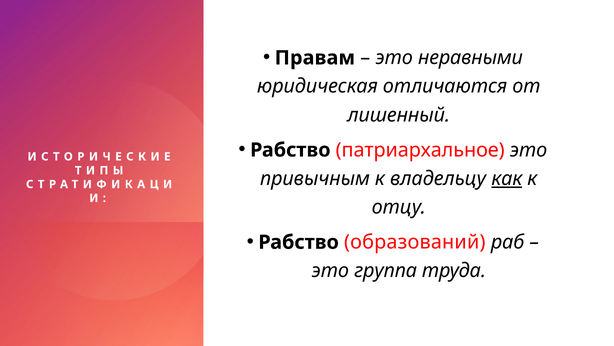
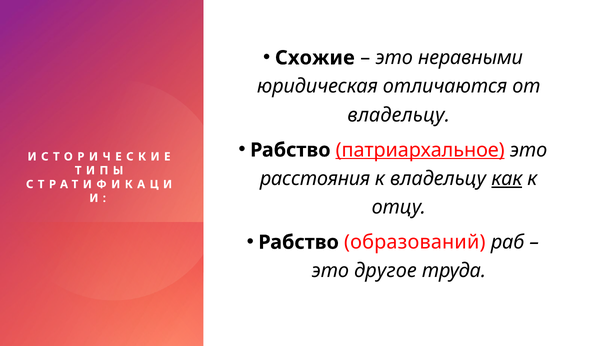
Правам: Правам -> Схожие
лишенный at (399, 115): лишенный -> владельцу
патриархальное underline: none -> present
привычным: привычным -> расстояния
группа: группа -> другое
